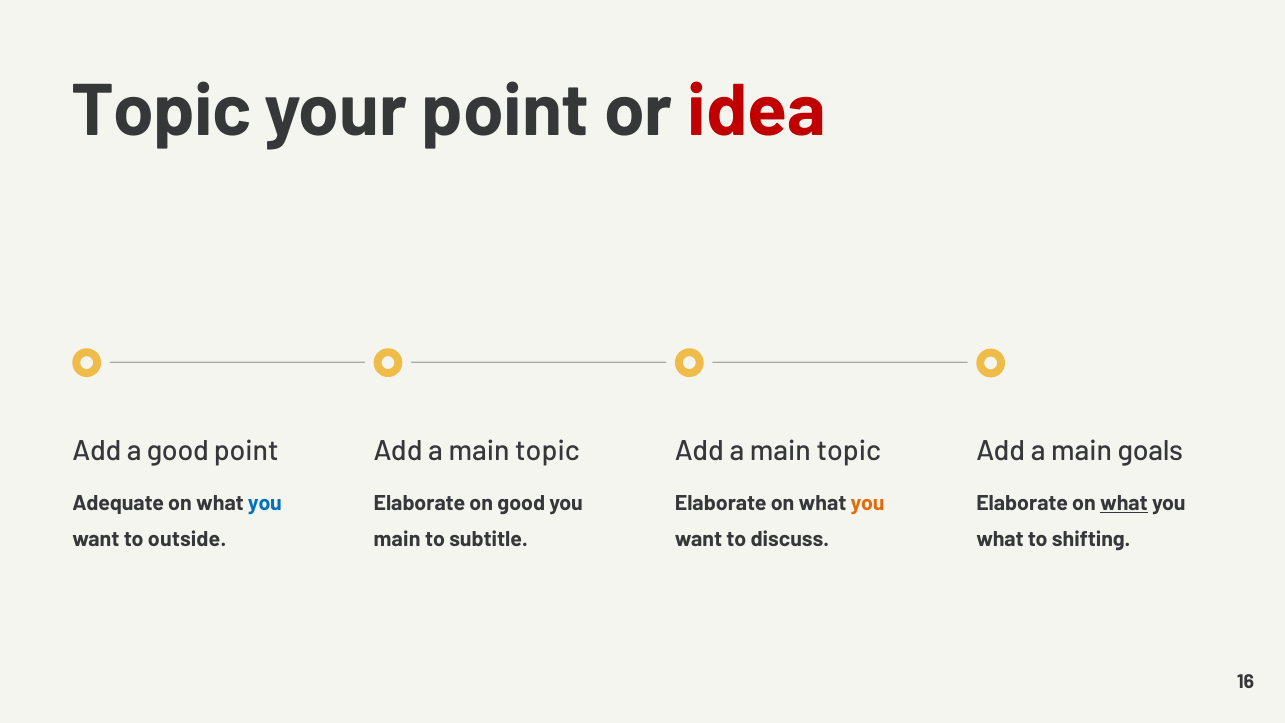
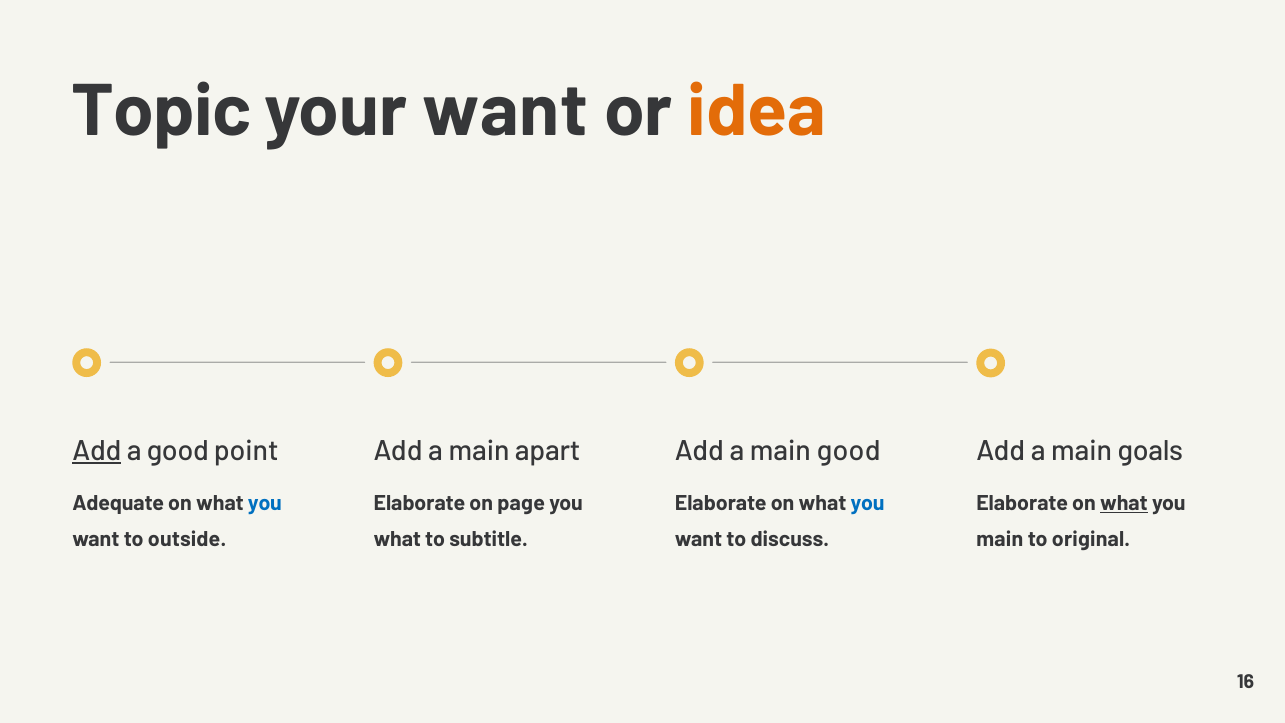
your point: point -> want
idea colour: red -> orange
Add at (97, 451) underline: none -> present
topic at (548, 451): topic -> apart
topic at (849, 451): topic -> good
on good: good -> page
you at (868, 503) colour: orange -> blue
main at (397, 539): main -> what
what at (1000, 539): what -> main
shifting: shifting -> original
